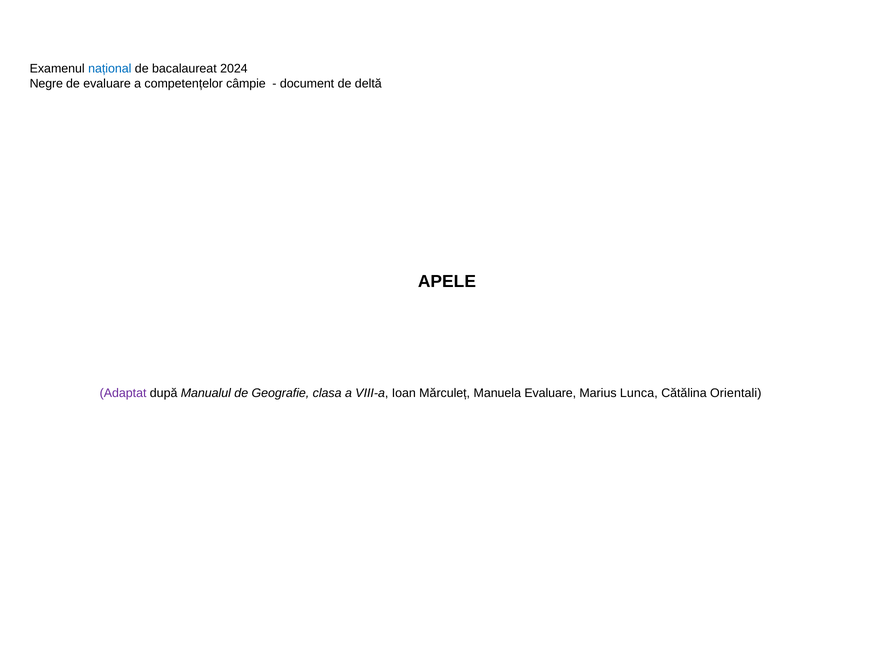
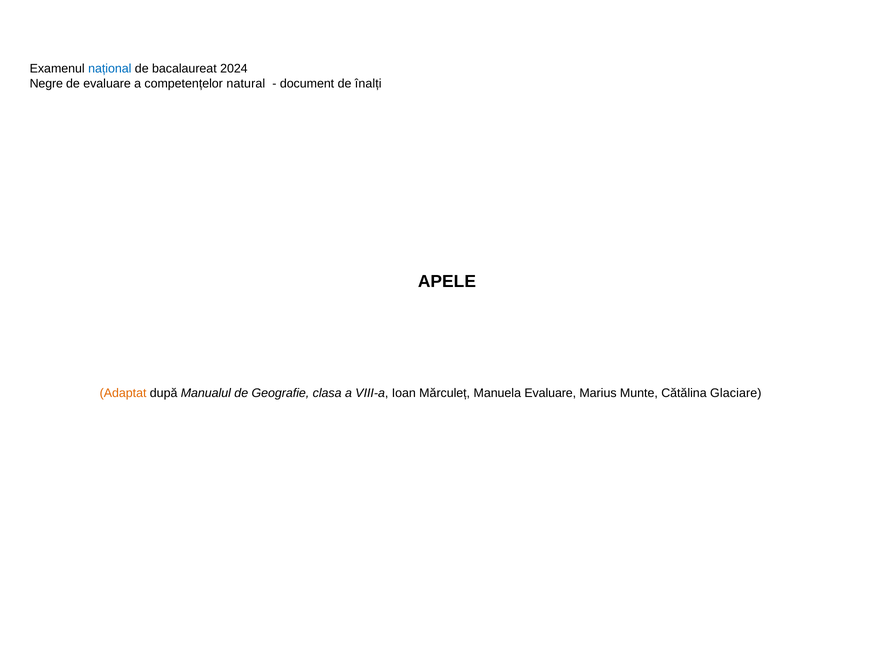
câmpie: câmpie -> natural
deltă: deltă -> înalți
Adaptat colour: purple -> orange
Lunca: Lunca -> Munte
Orientali: Orientali -> Glaciare
